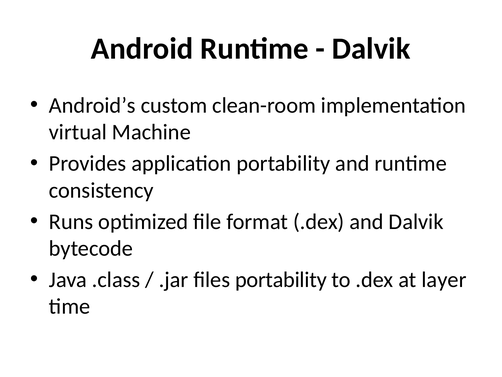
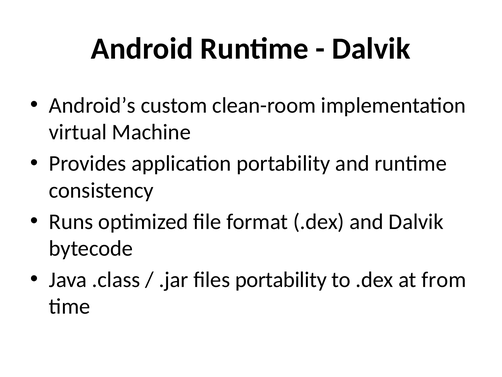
layer: layer -> from
